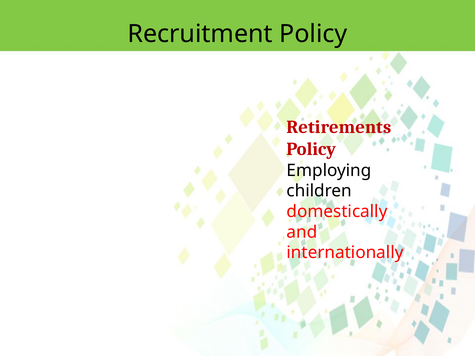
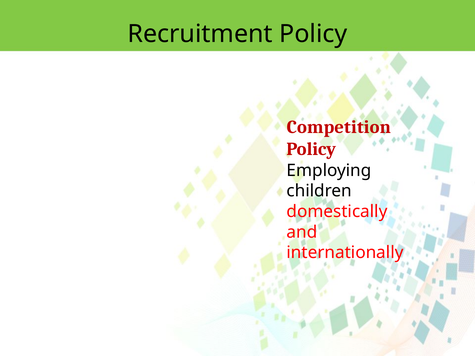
Retirements: Retirements -> Competition
